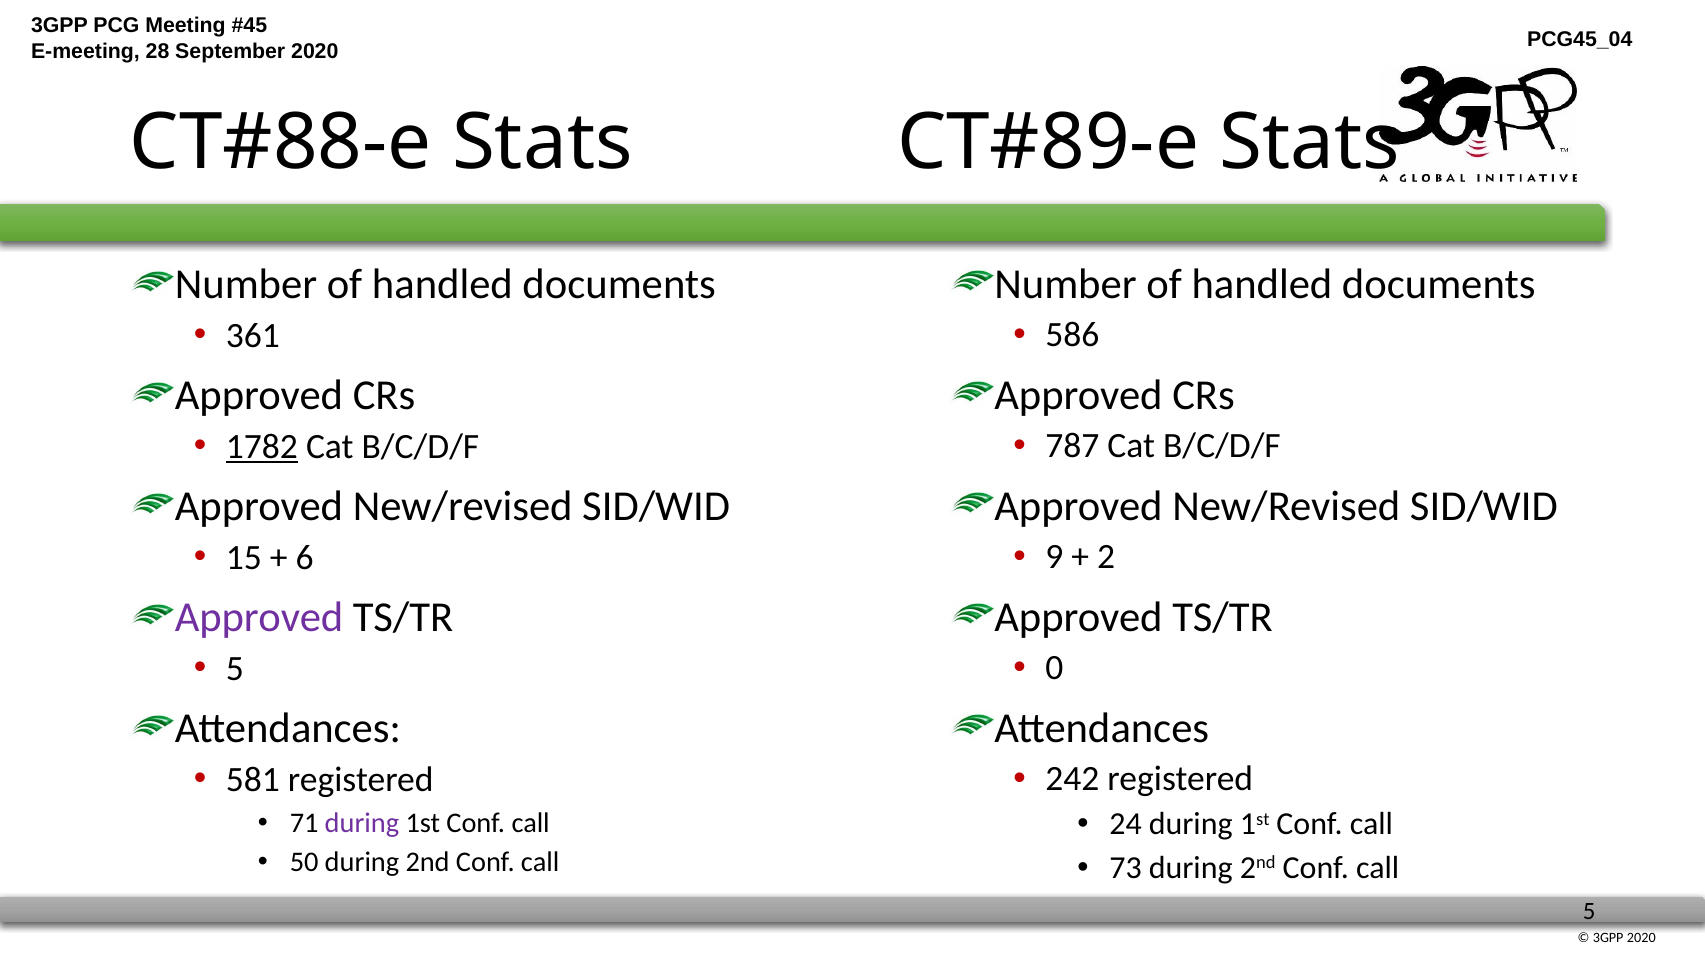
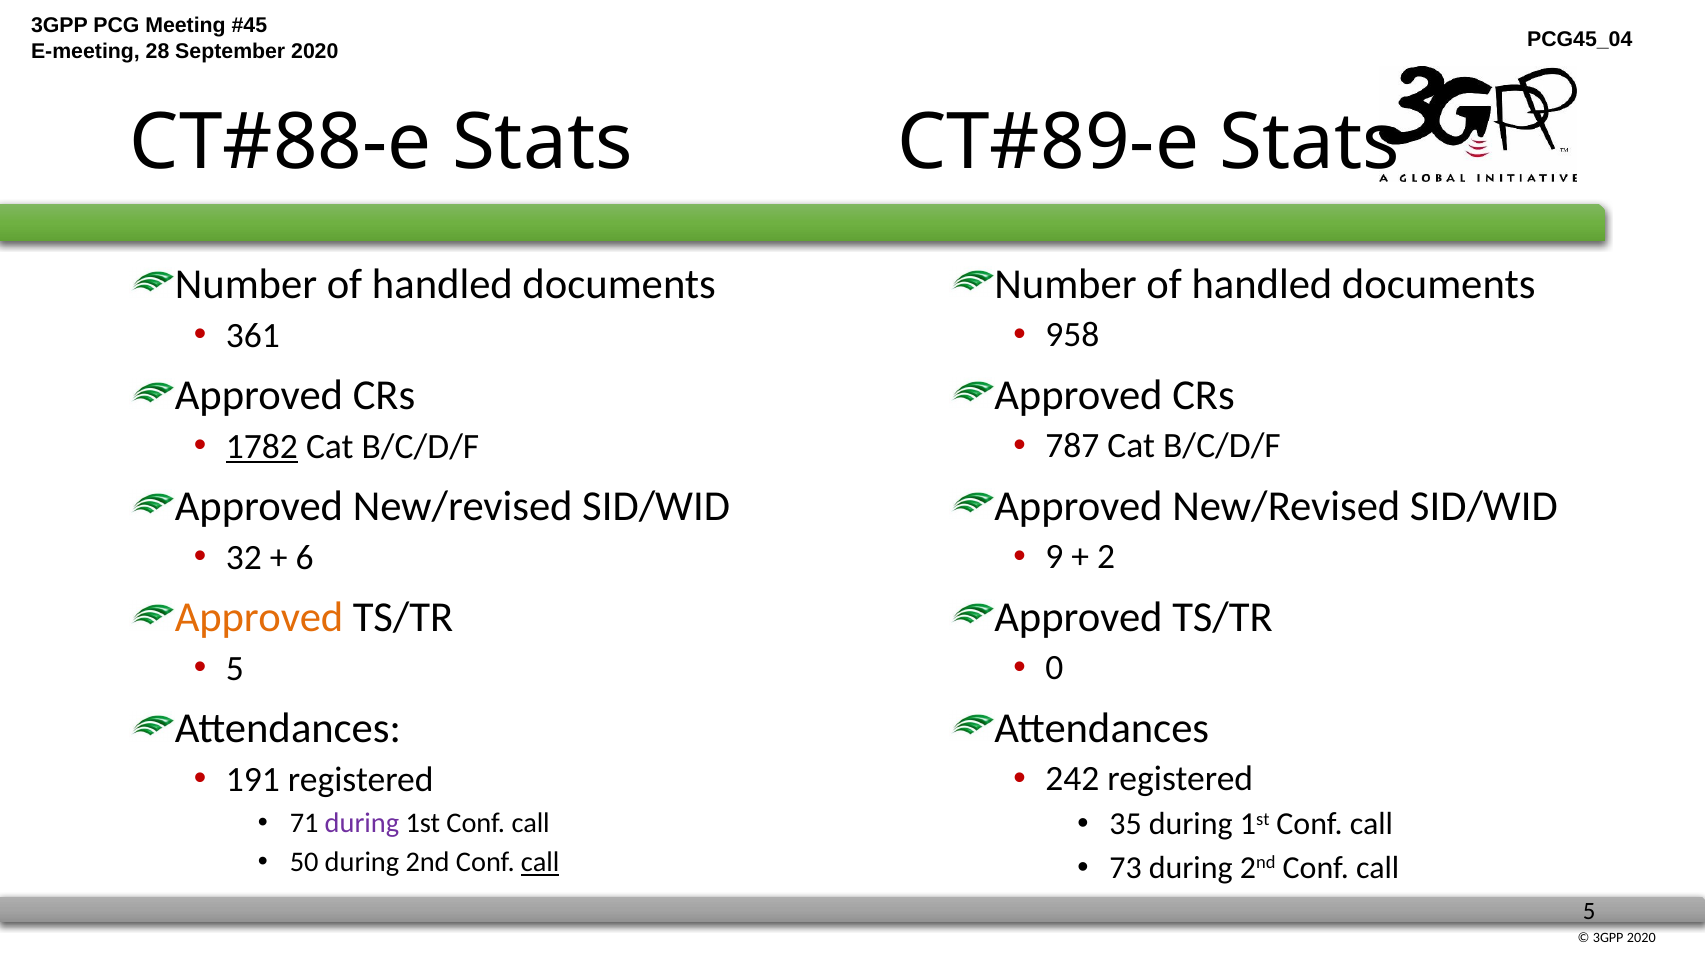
586: 586 -> 958
15: 15 -> 32
Approved at (259, 617) colour: purple -> orange
581: 581 -> 191
24: 24 -> 35
call at (540, 862) underline: none -> present
